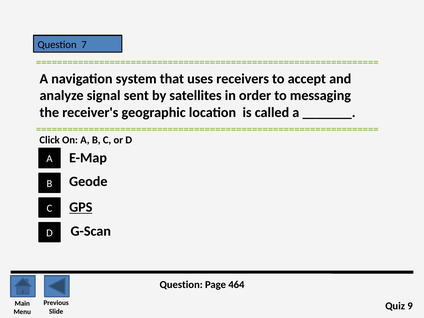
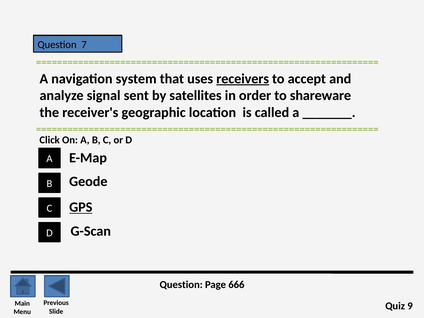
receivers underline: none -> present
messaging: messaging -> shareware
464: 464 -> 666
